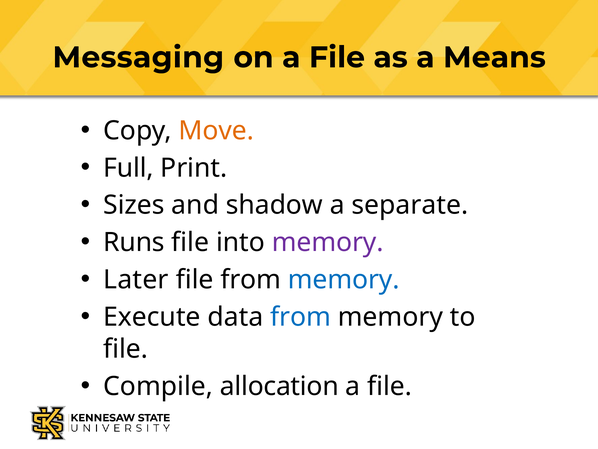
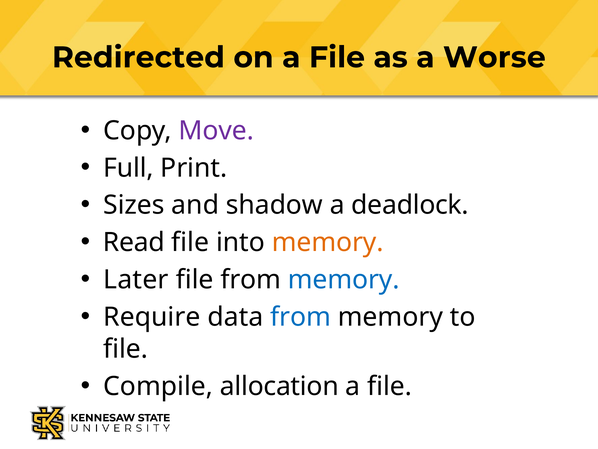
Messaging: Messaging -> Redirected
Means: Means -> Worse
Move colour: orange -> purple
separate: separate -> deadlock
Runs: Runs -> Read
memory at (328, 242) colour: purple -> orange
Execute: Execute -> Require
